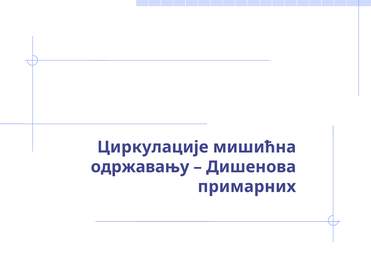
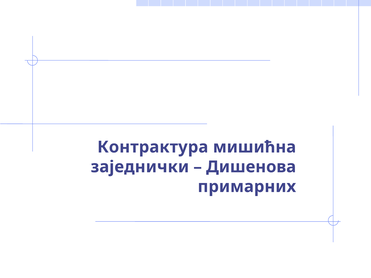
Циркулације: Циркулације -> Контрактура
одржавању: одржавању -> заједнички
